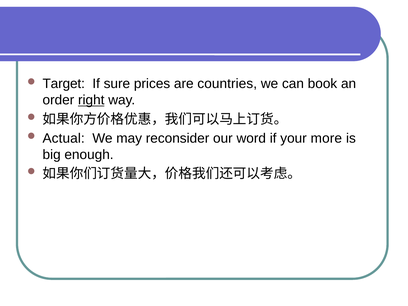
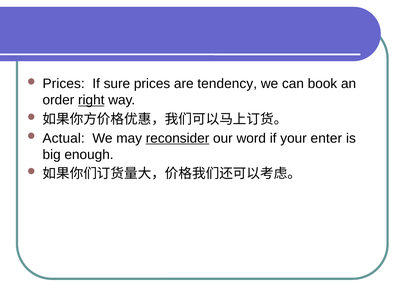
Target at (64, 84): Target -> Prices
countries: countries -> tendency
reconsider underline: none -> present
more: more -> enter
